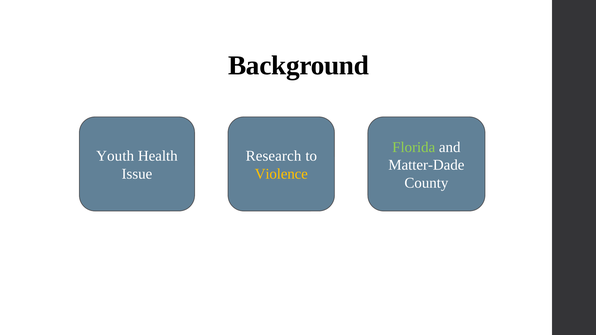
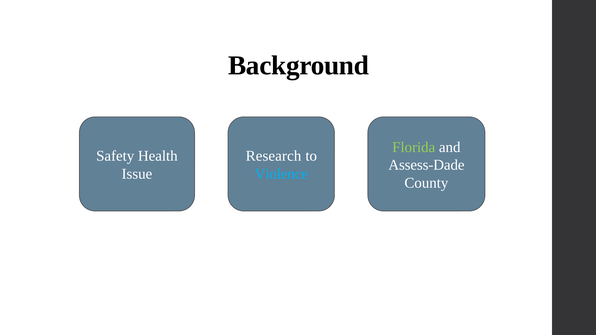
Youth: Youth -> Safety
Matter-Dade: Matter-Dade -> Assess-Dade
Violence colour: yellow -> light blue
